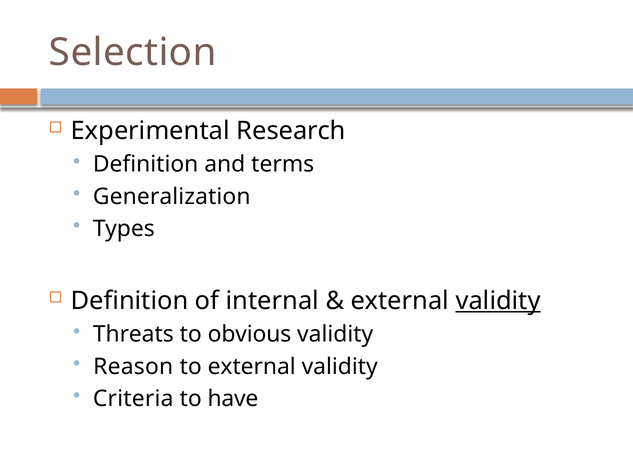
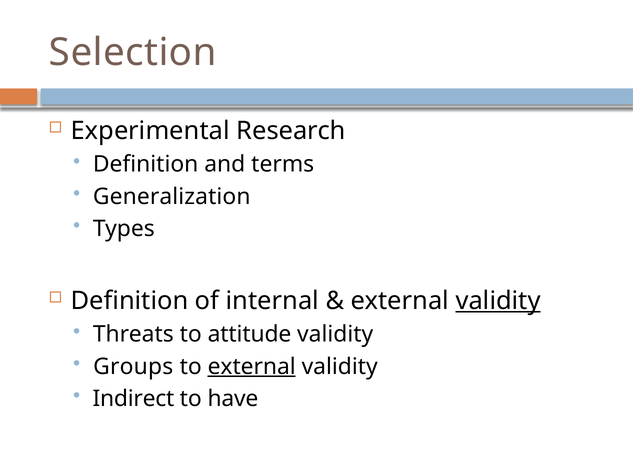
obvious: obvious -> attitude
Reason: Reason -> Groups
external at (252, 367) underline: none -> present
Criteria: Criteria -> Indirect
